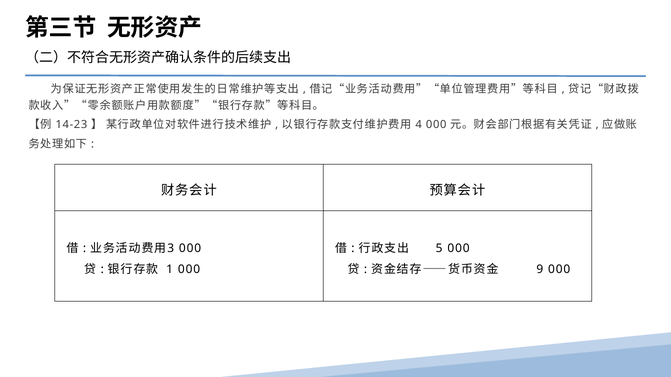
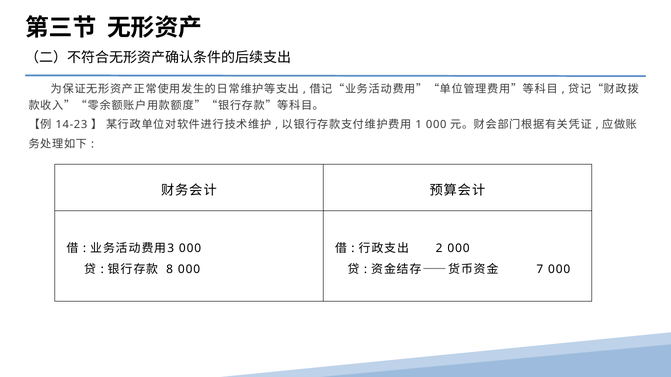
4: 4 -> 1
5: 5 -> 2
1: 1 -> 8
9: 9 -> 7
